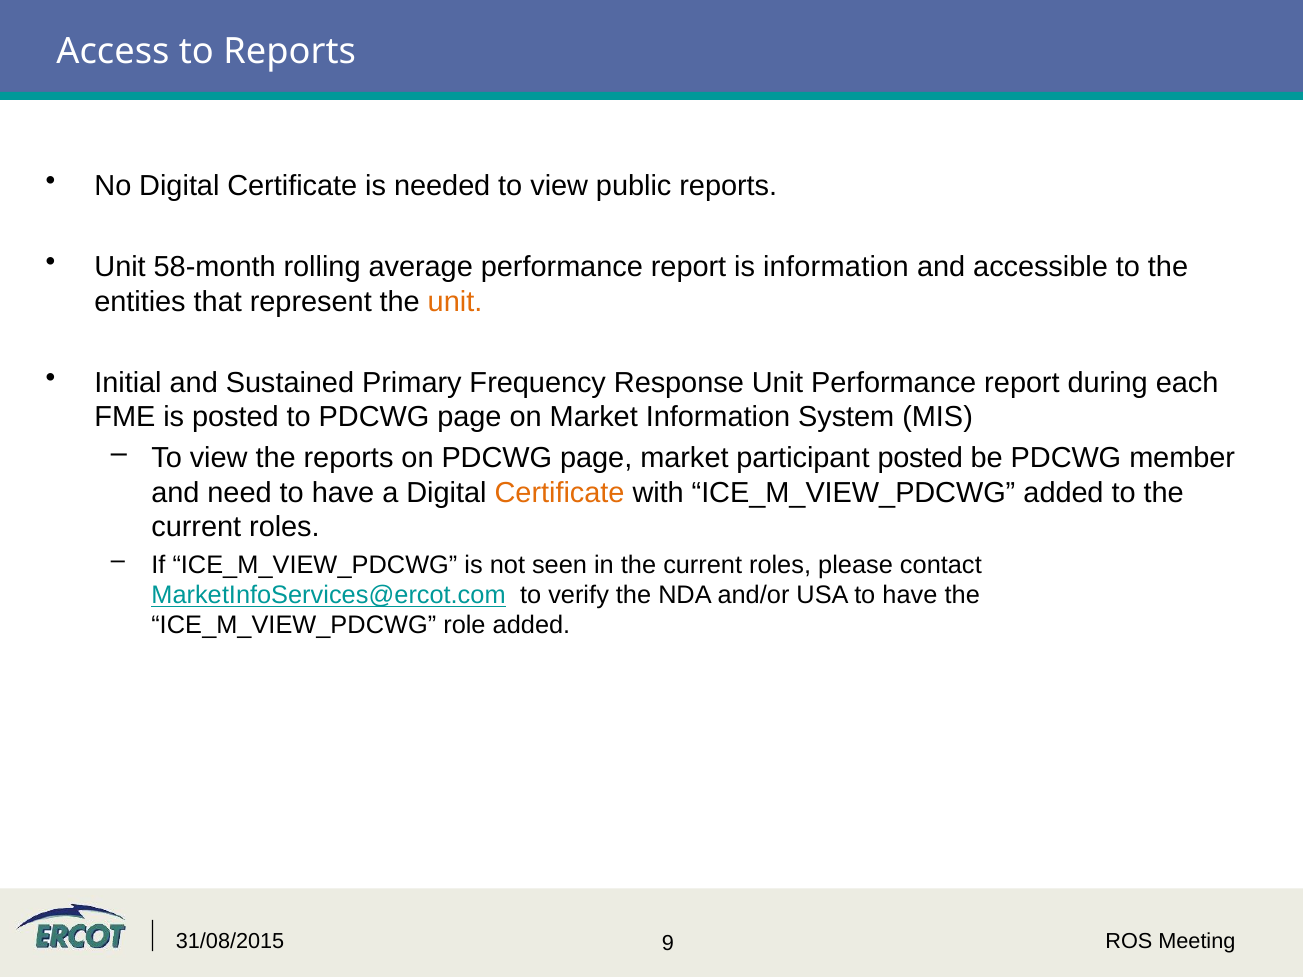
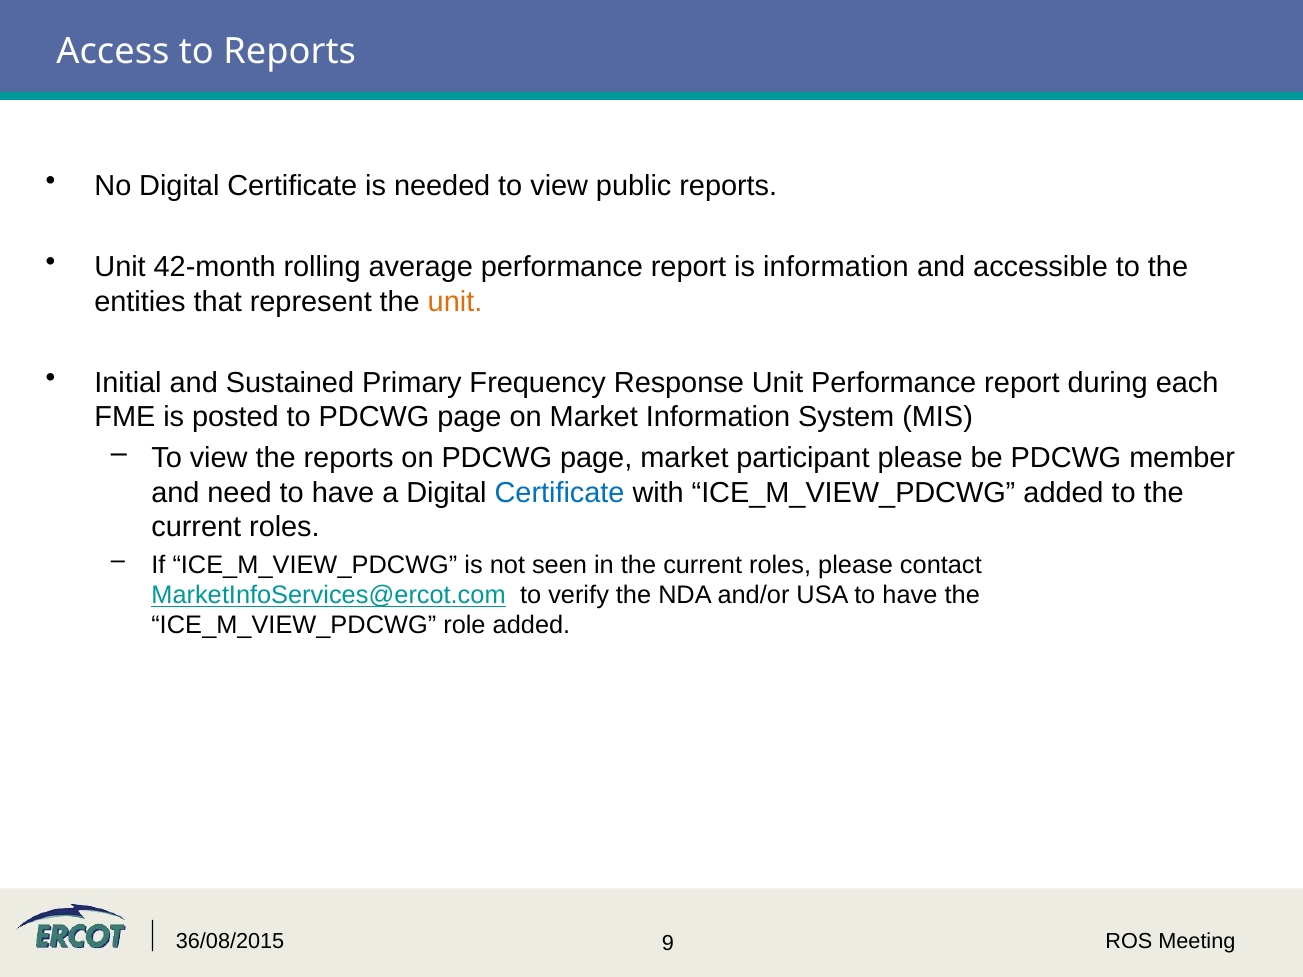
58-month: 58-month -> 42-month
participant posted: posted -> please
Certificate at (560, 493) colour: orange -> blue
31/08/2015: 31/08/2015 -> 36/08/2015
